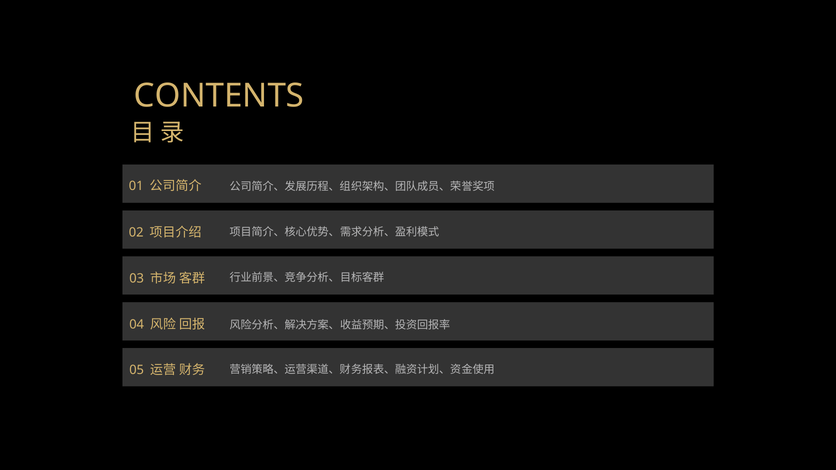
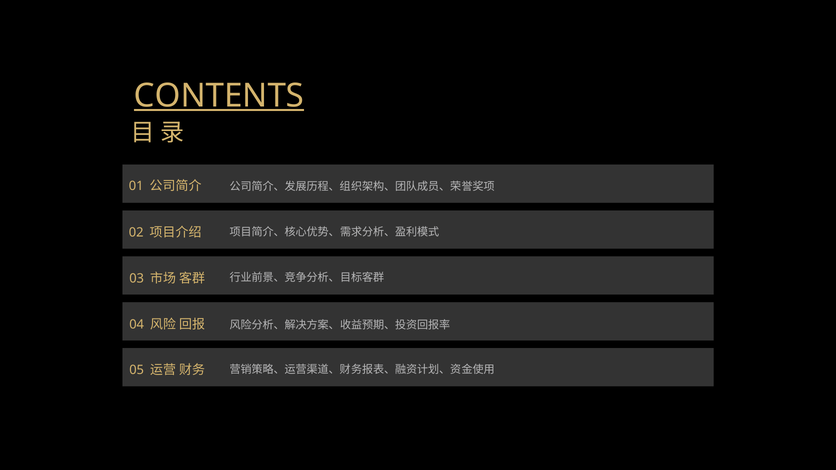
CONTENTS underline: none -> present
